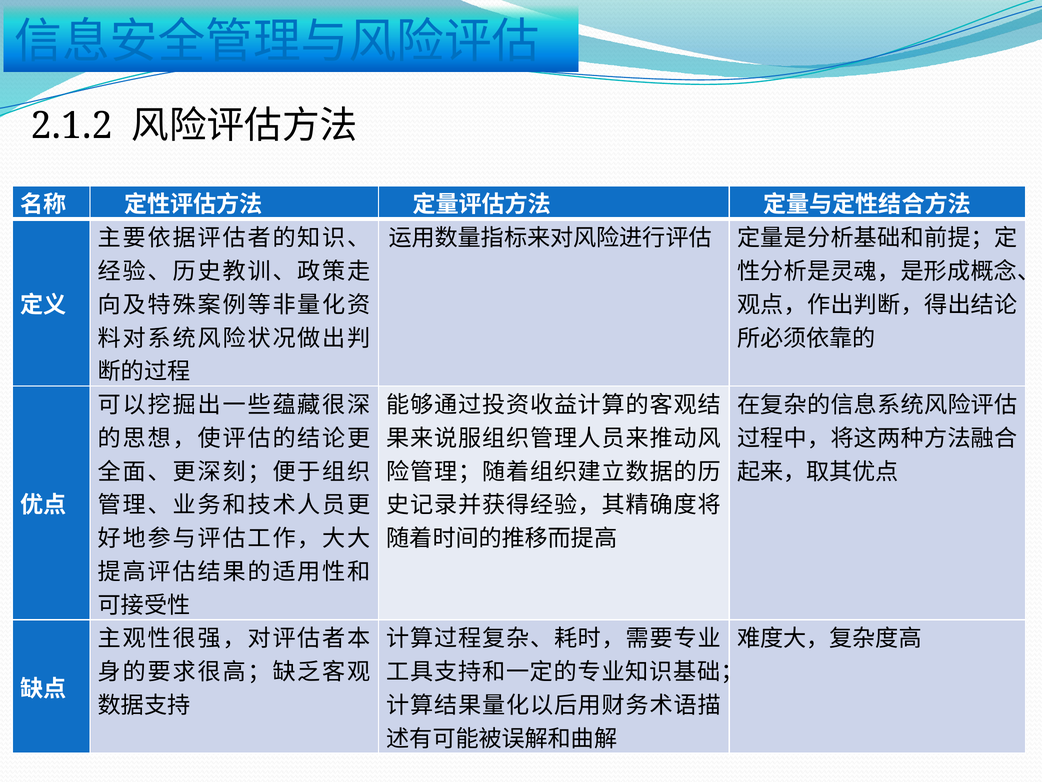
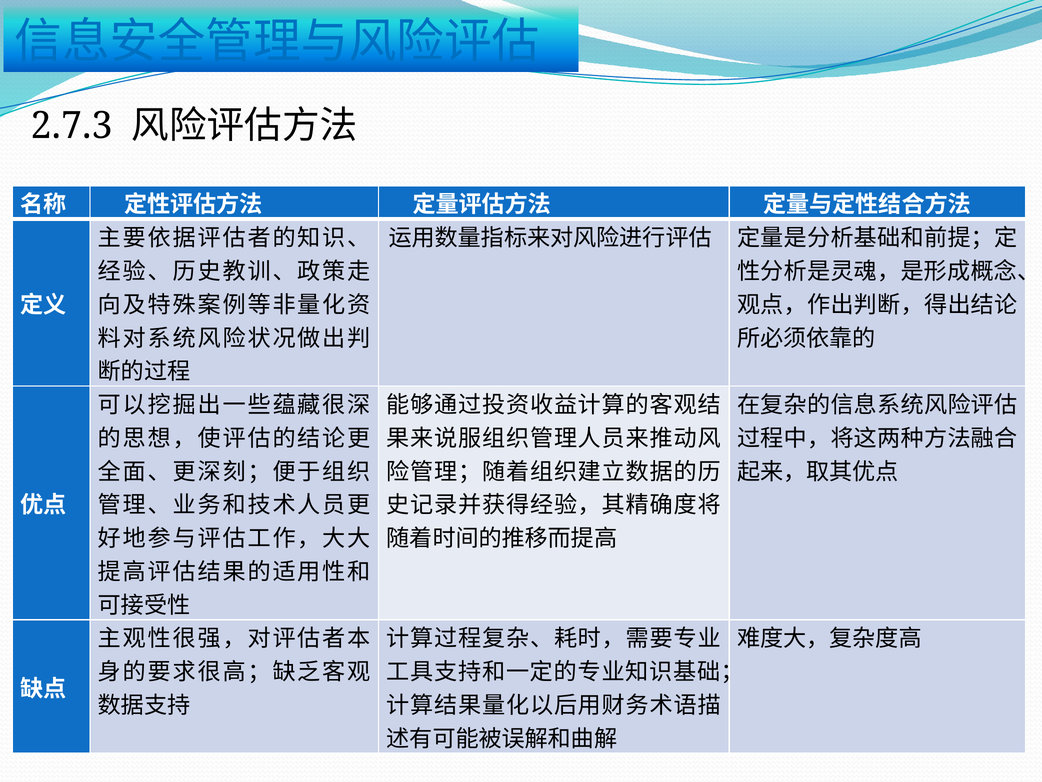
2.1.2: 2.1.2 -> 2.7.3
